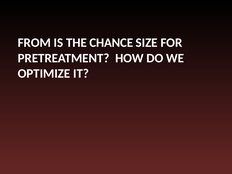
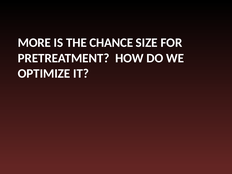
FROM: FROM -> MORE
